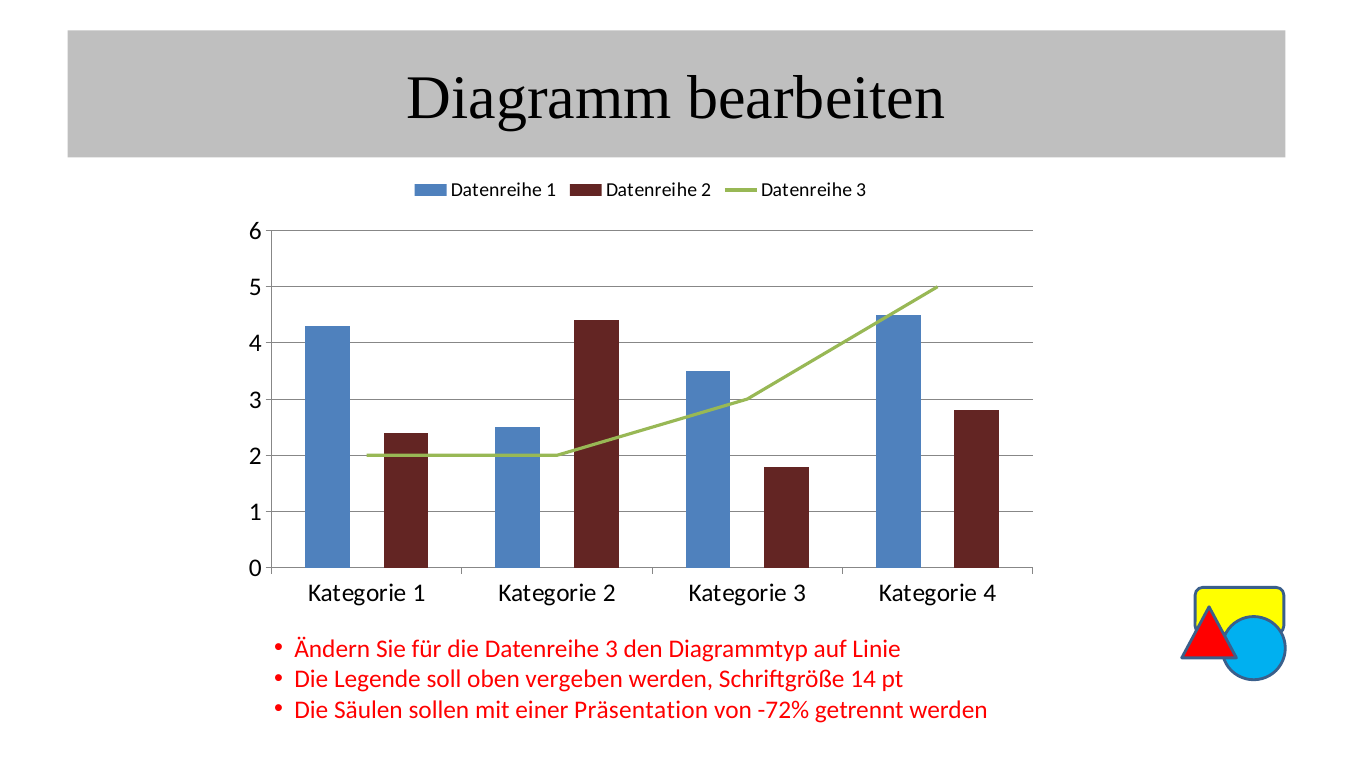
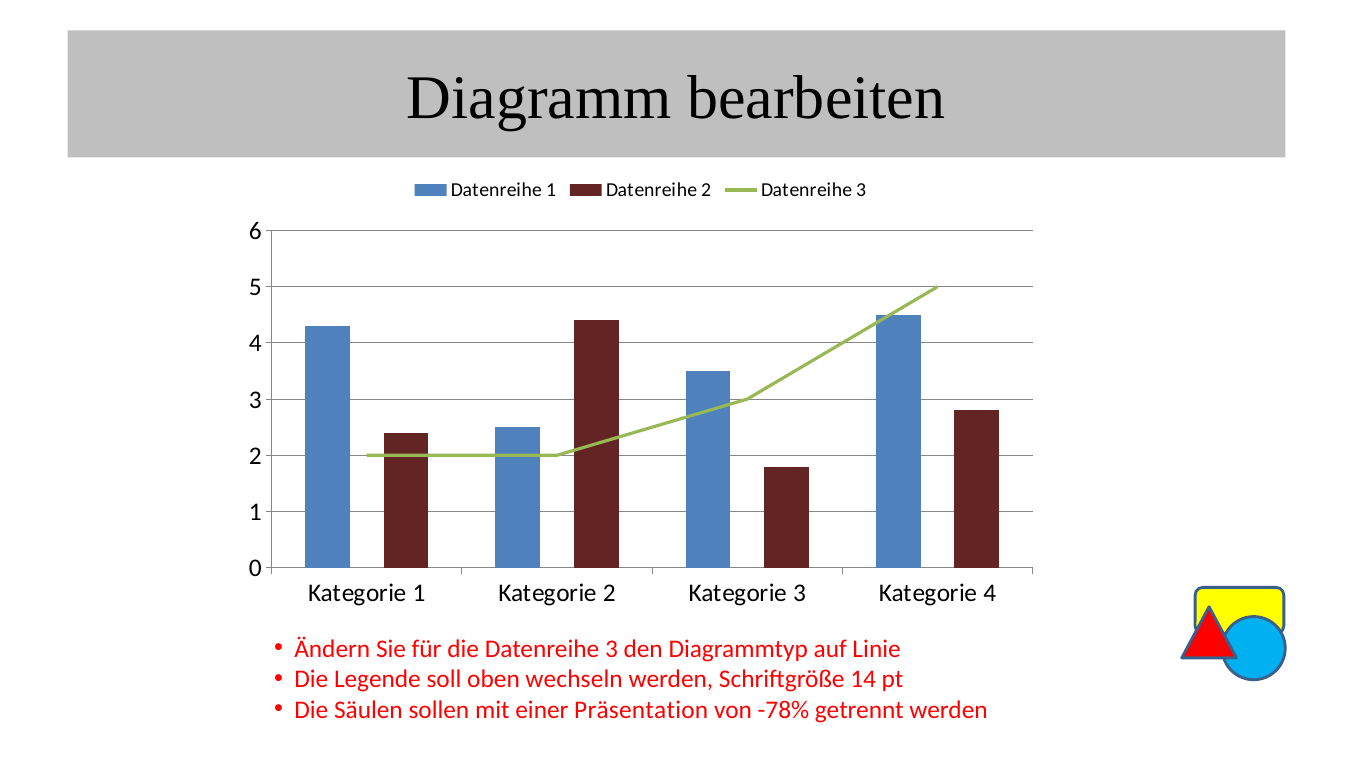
vergeben: vergeben -> wechseln
-72%: -72% -> -78%
